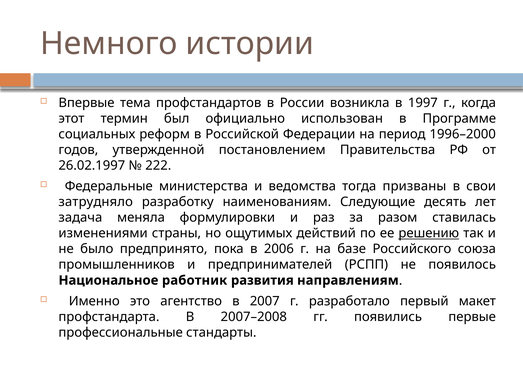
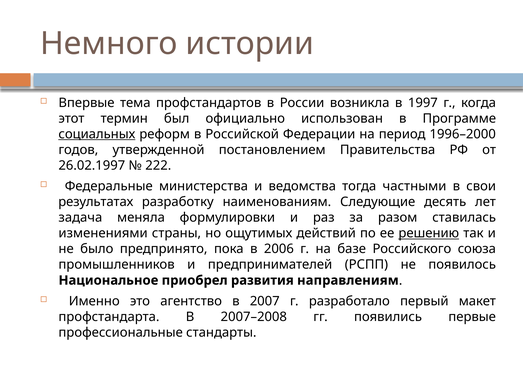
социальных underline: none -> present
призваны: призваны -> частными
затрудняло: затрудняло -> результатах
работник: работник -> приобрел
